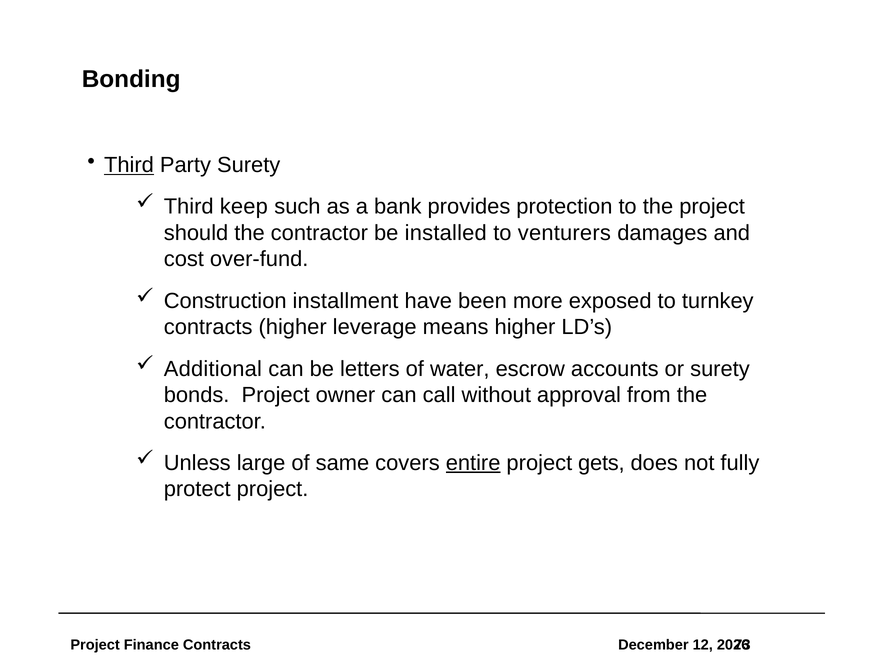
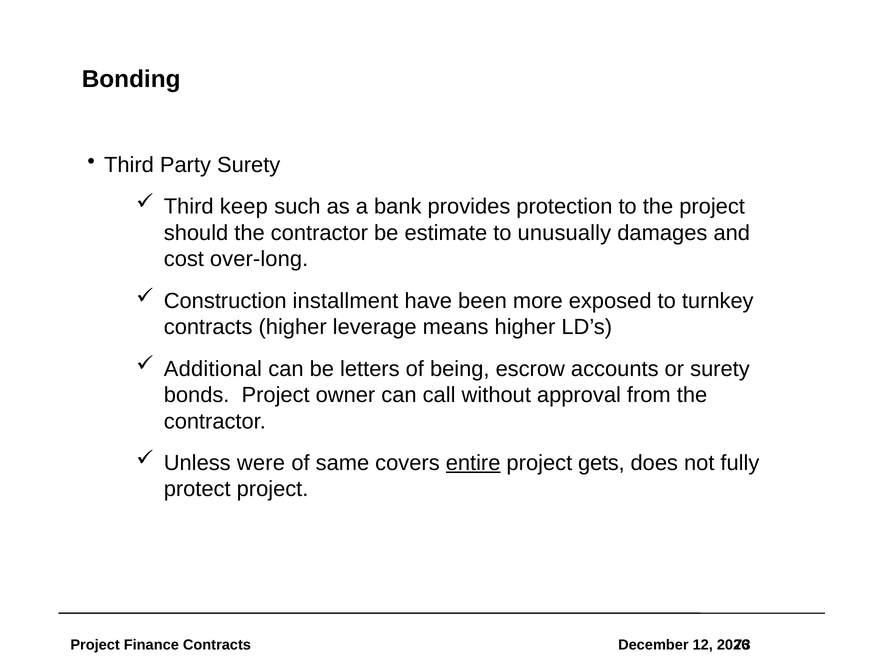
Third at (129, 165) underline: present -> none
installed: installed -> estimate
venturers: venturers -> unusually
over-fund: over-fund -> over-long
water: water -> being
large: large -> were
